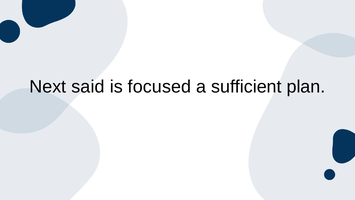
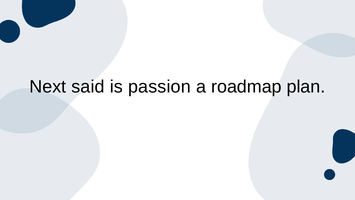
focused: focused -> passion
sufficient: sufficient -> roadmap
